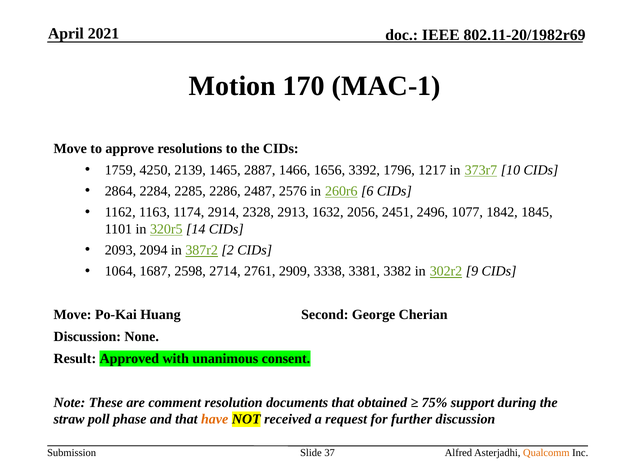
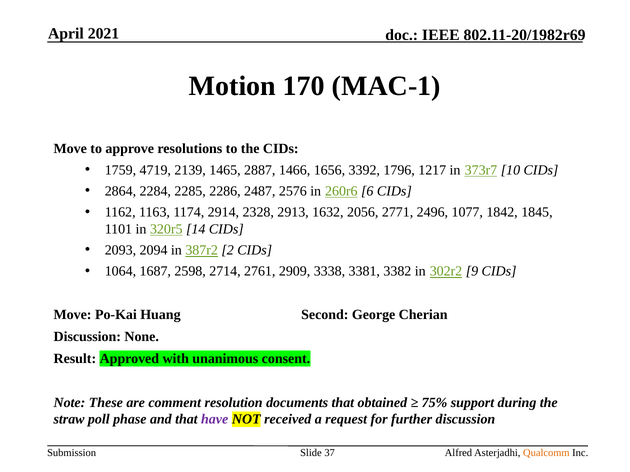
4250: 4250 -> 4719
2451: 2451 -> 2771
have colour: orange -> purple
